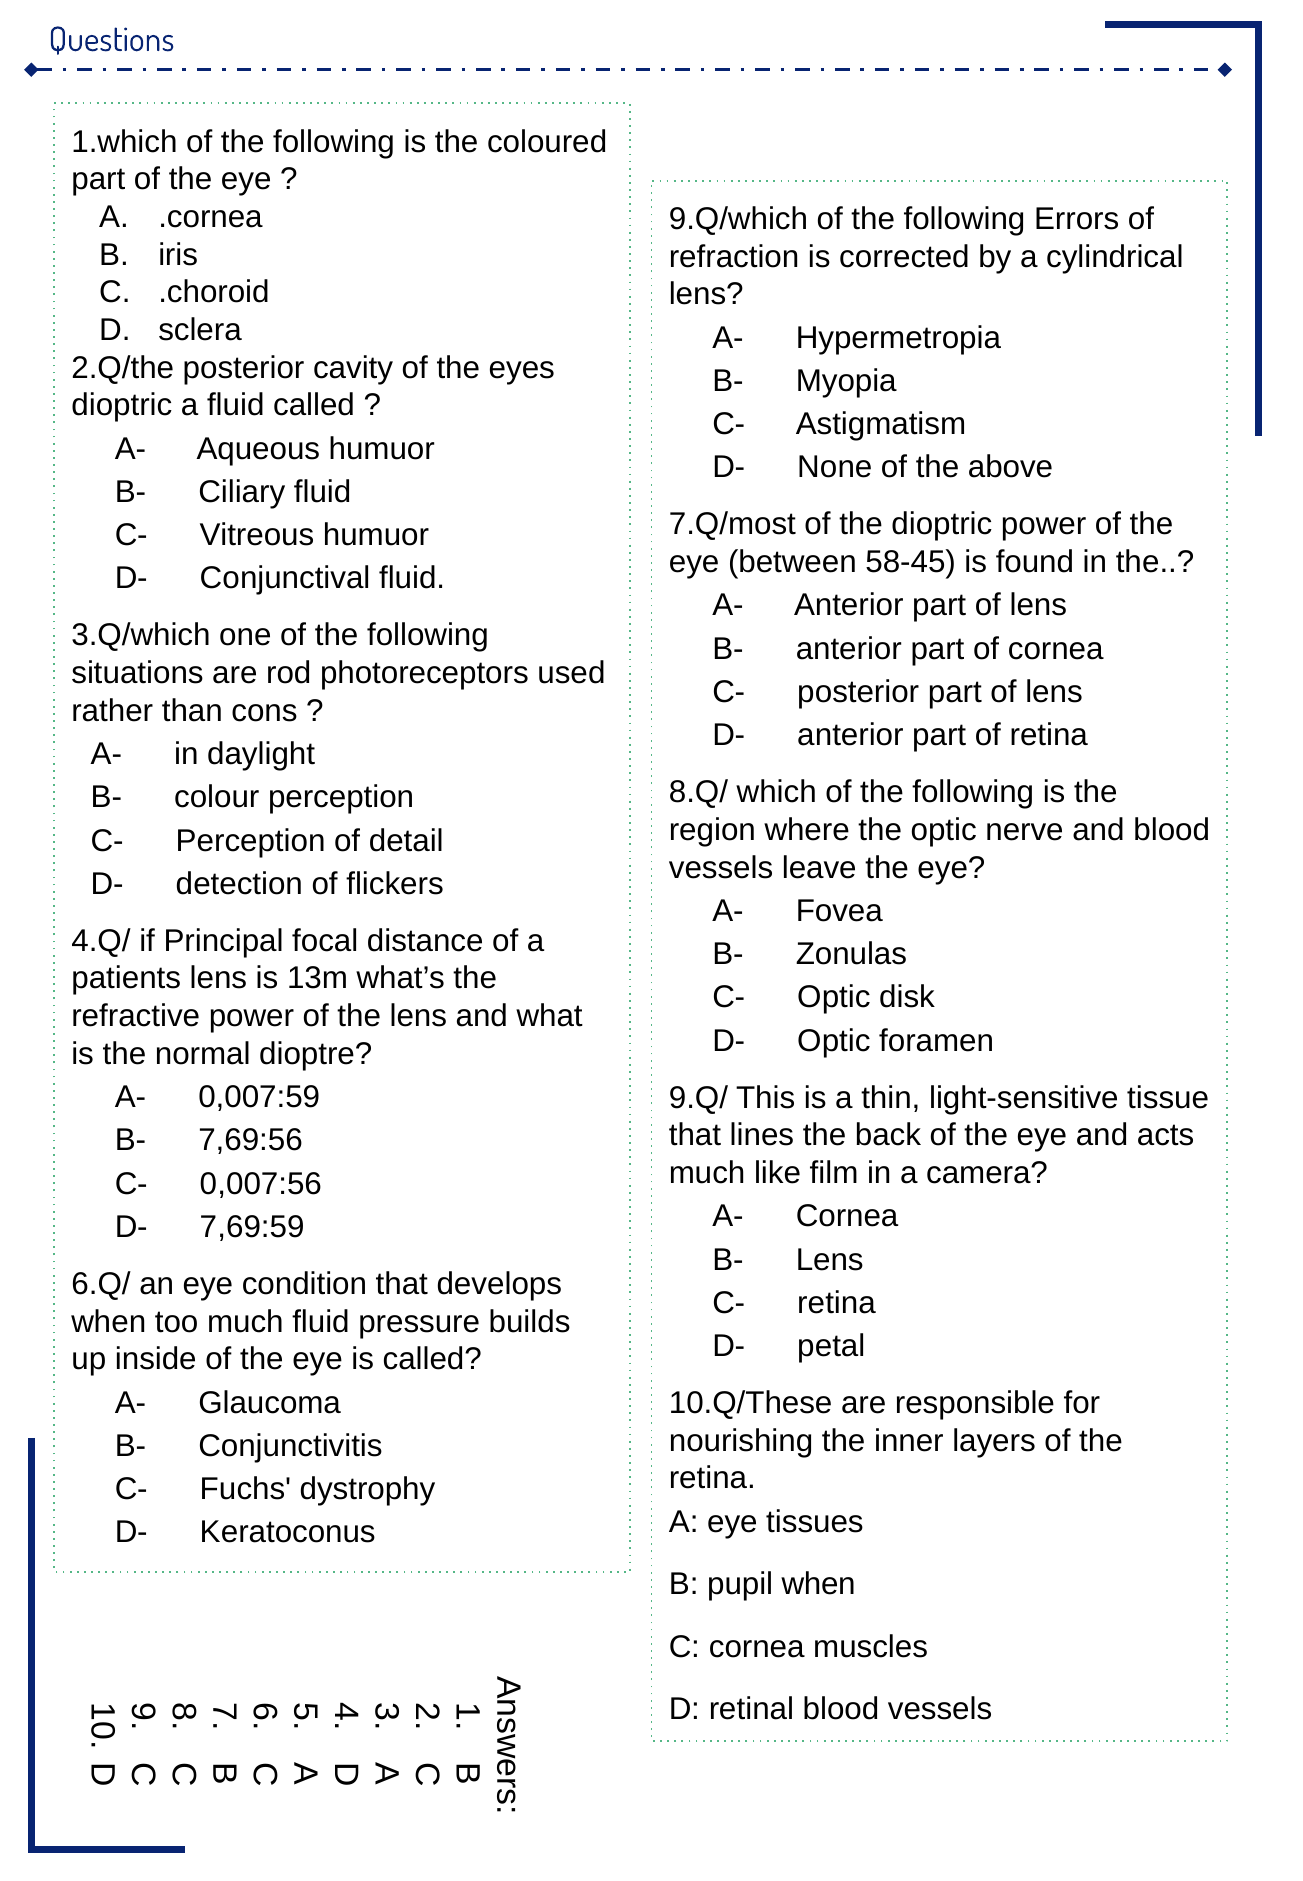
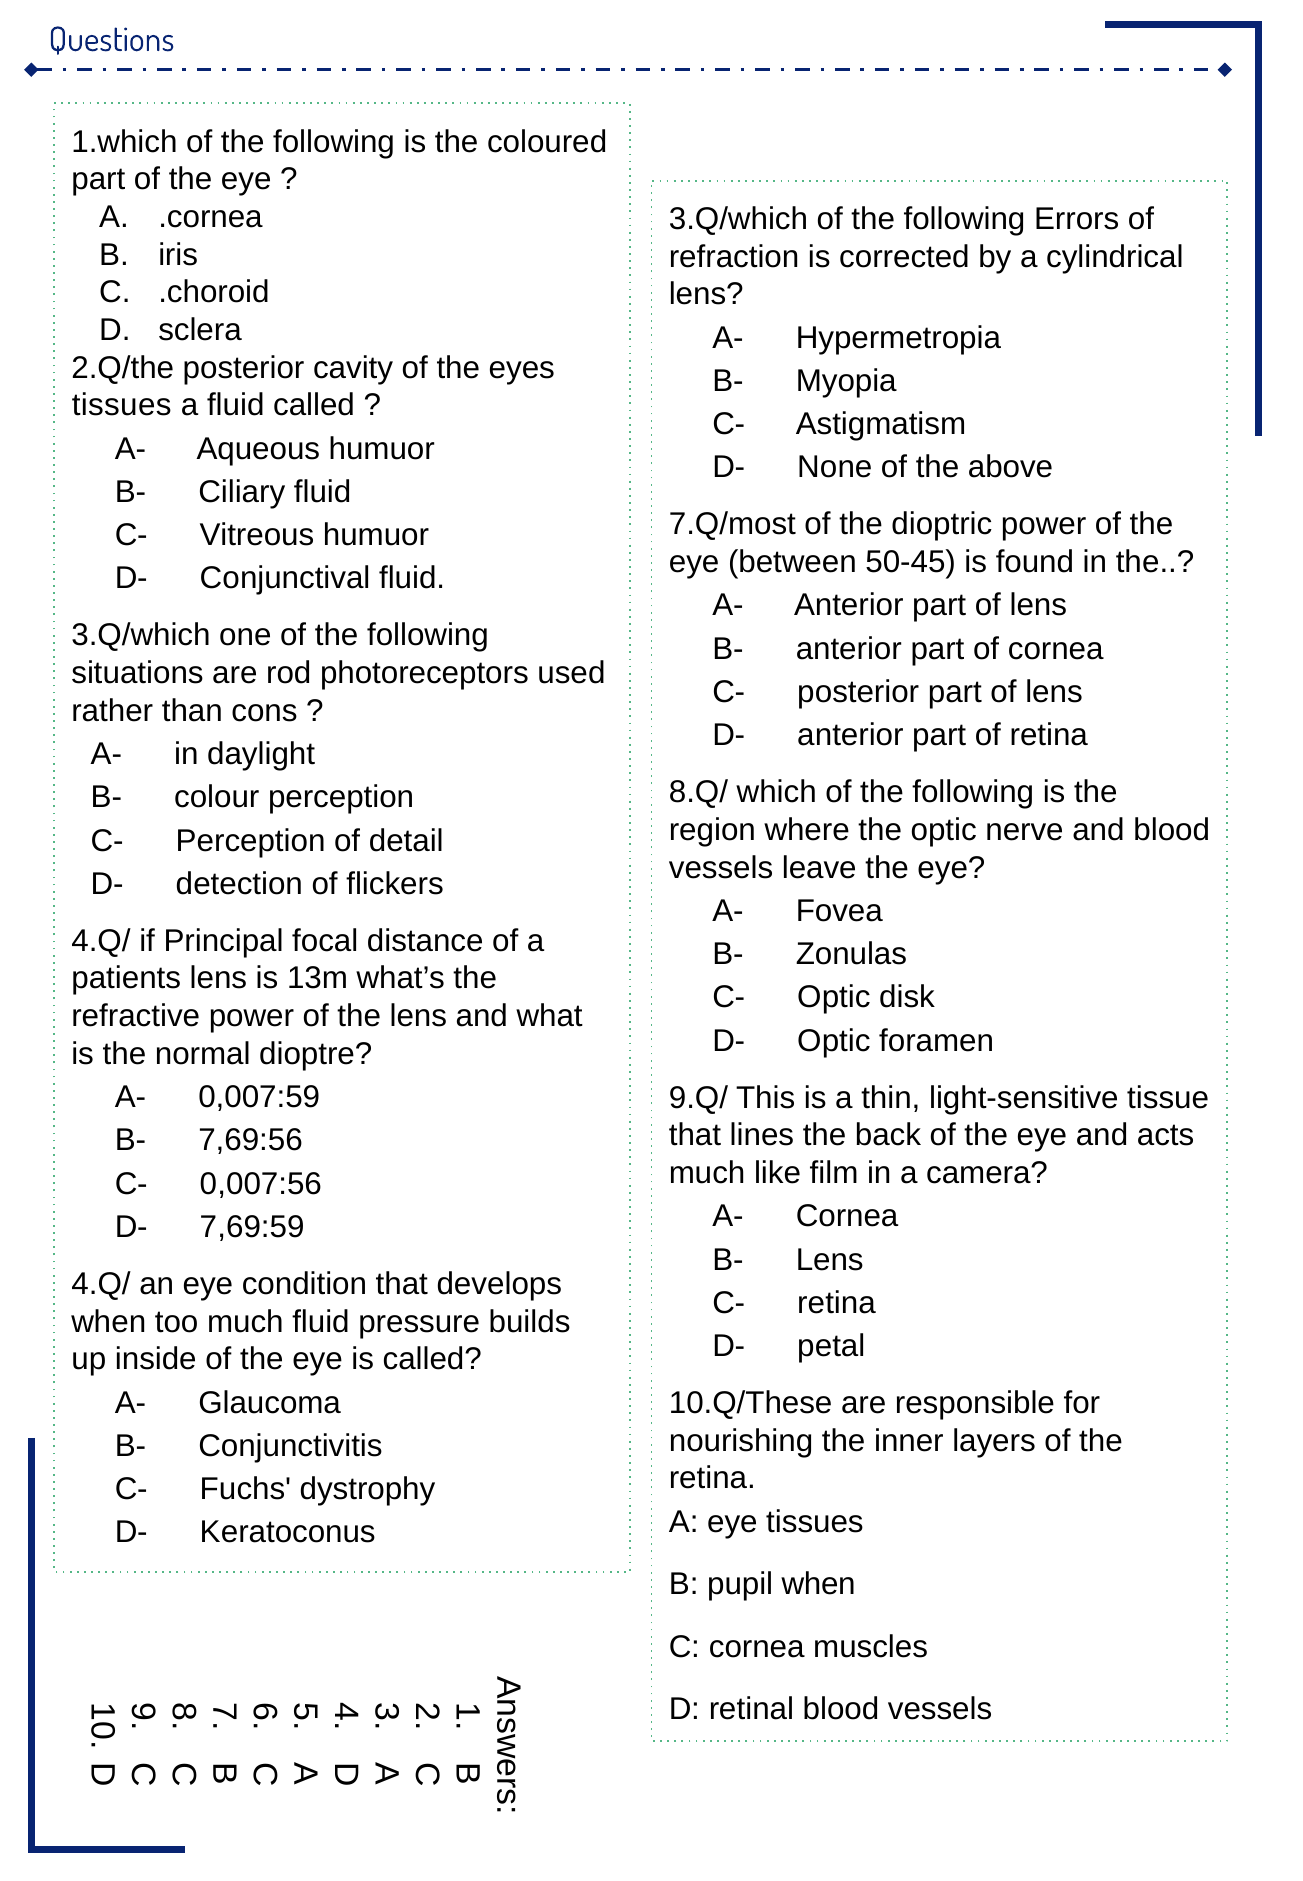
9.Q/which at (738, 219): 9.Q/which -> 3.Q/which
dioptric at (122, 406): dioptric -> tissues
58-45: 58-45 -> 50-45
6.Q/ at (101, 1284): 6.Q/ -> 4.Q/
